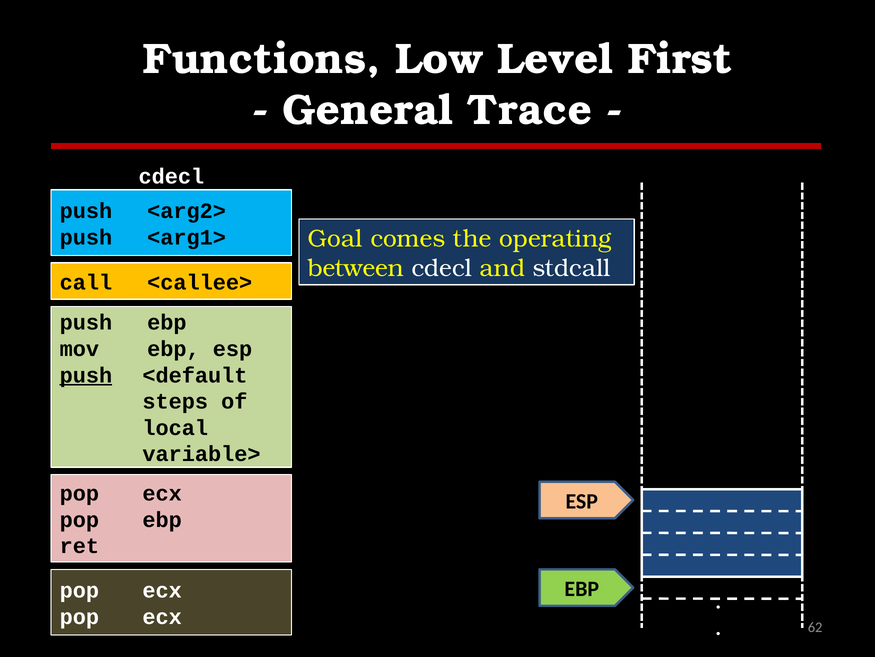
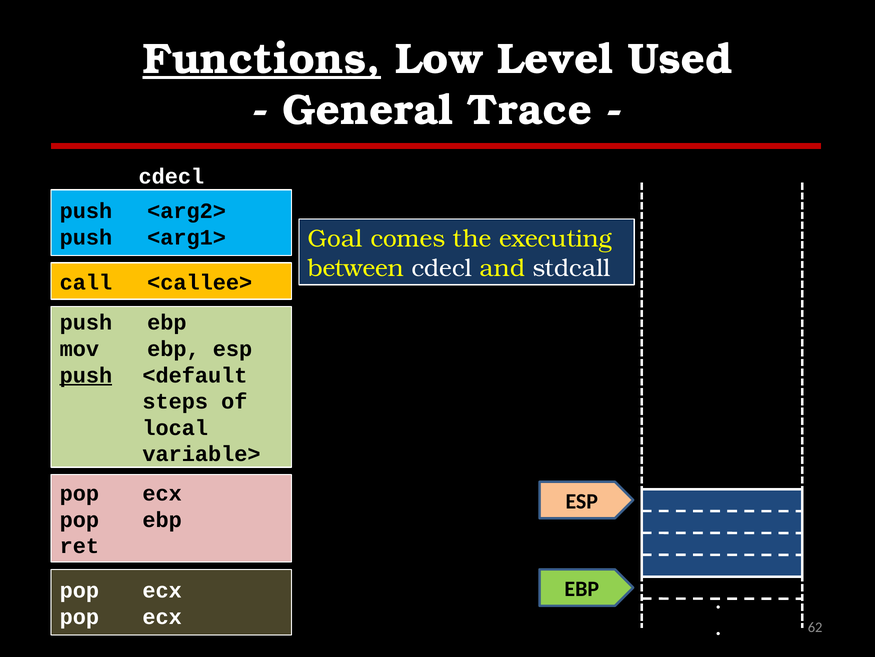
Functions underline: none -> present
First: First -> Used
operating: operating -> executing
